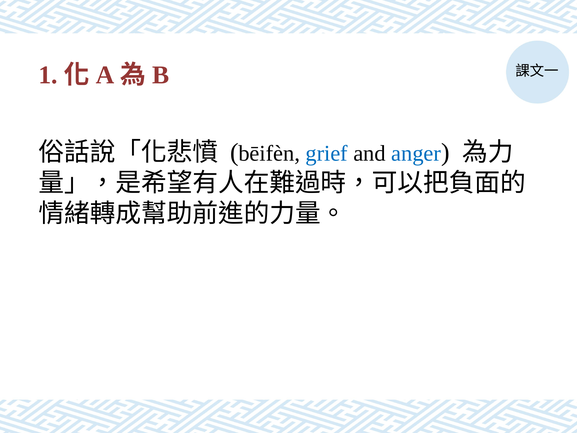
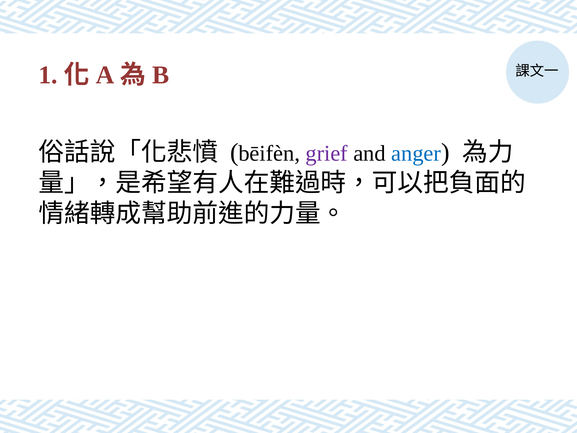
grief colour: blue -> purple
